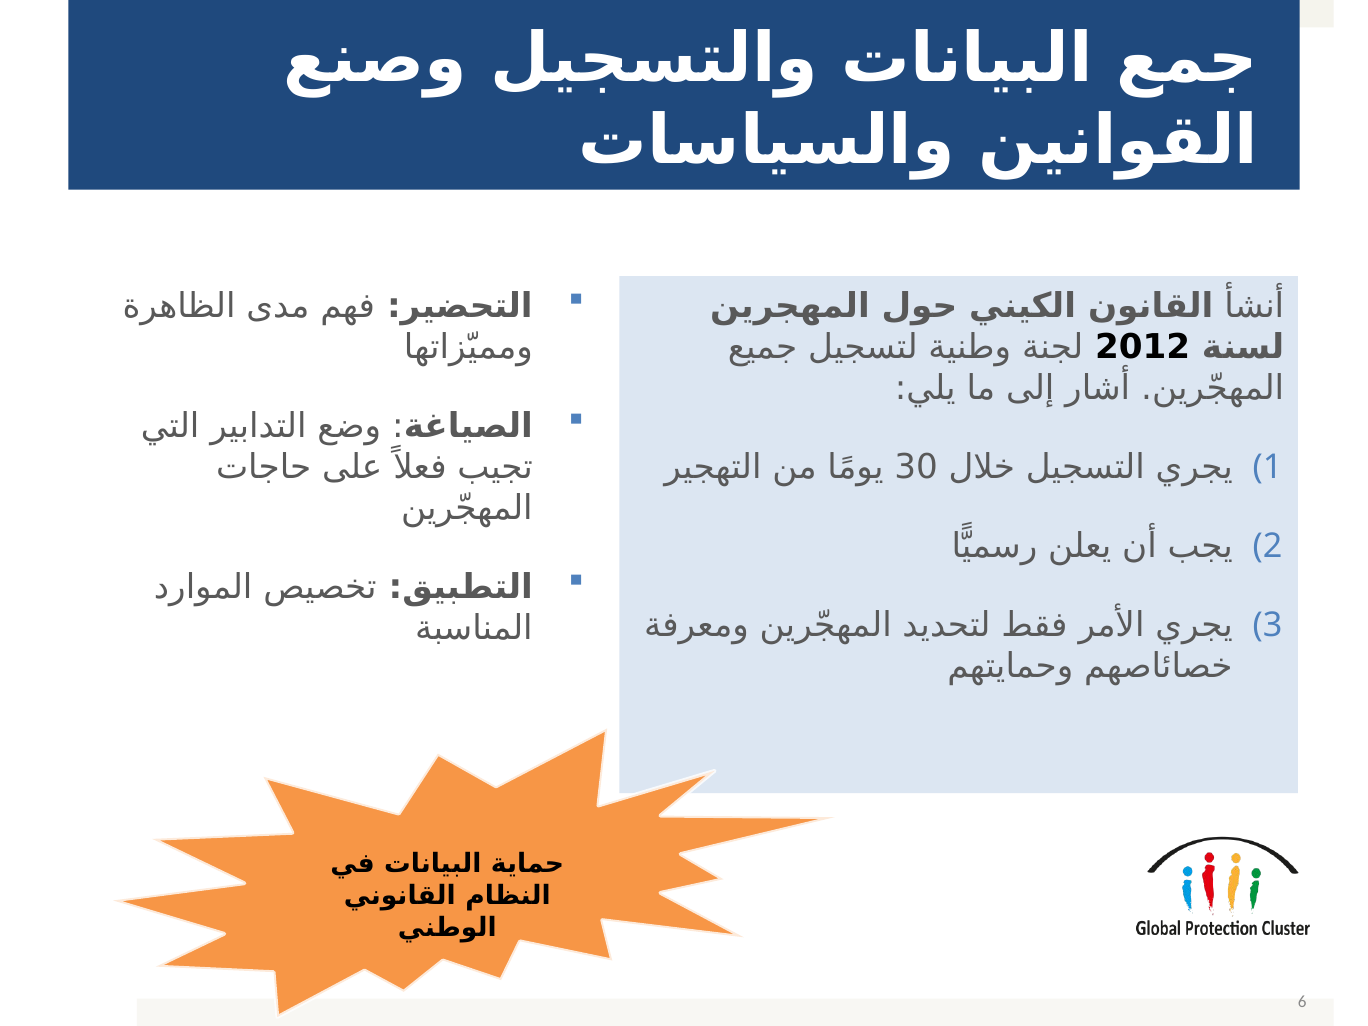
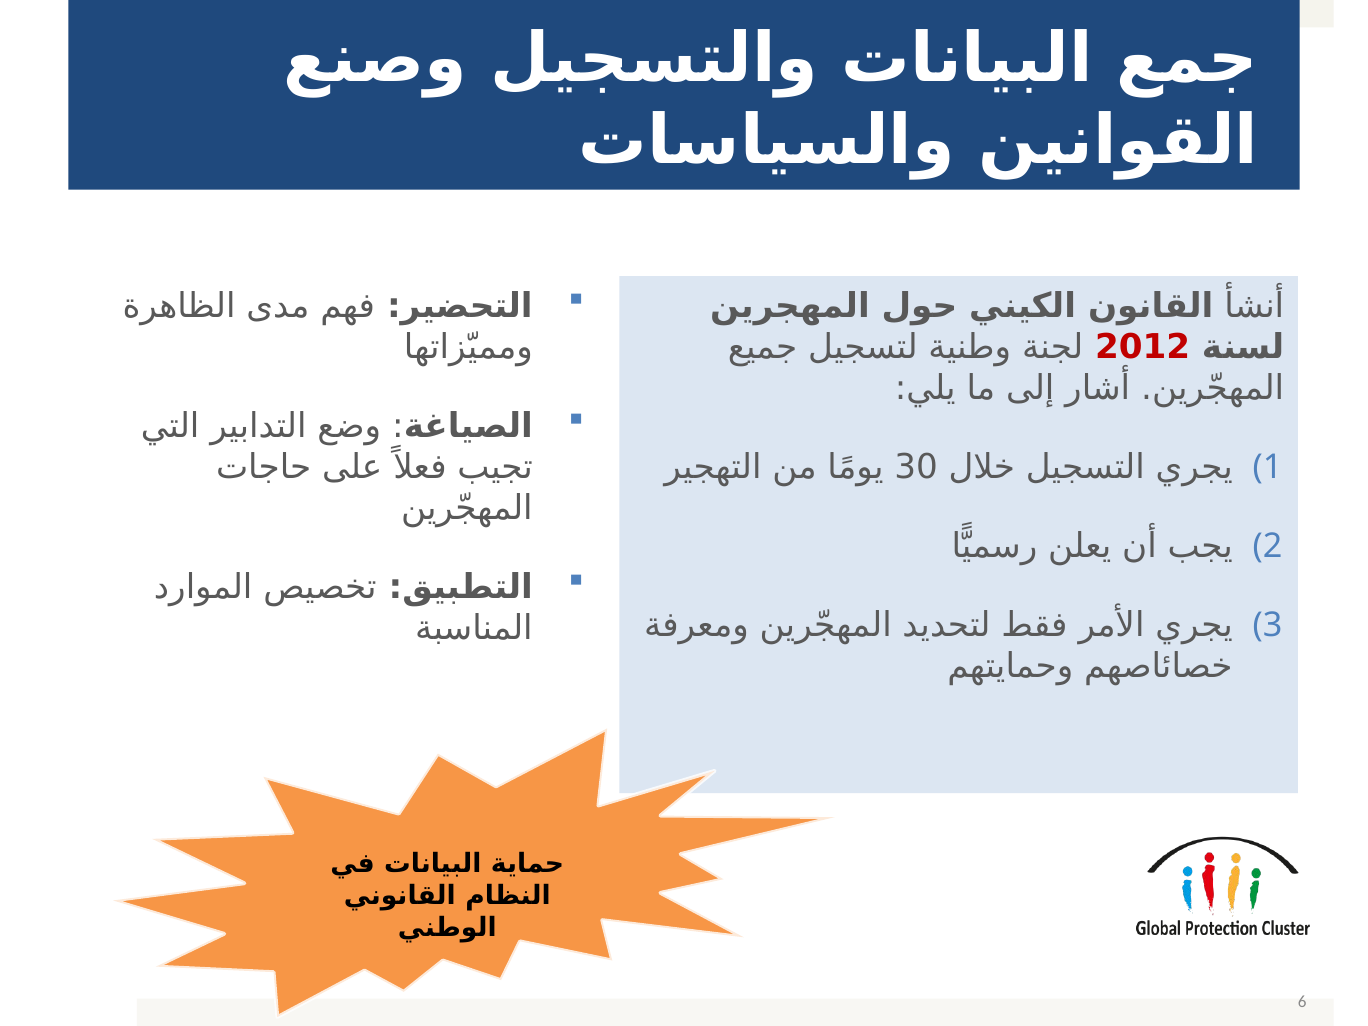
2012 colour: black -> red
